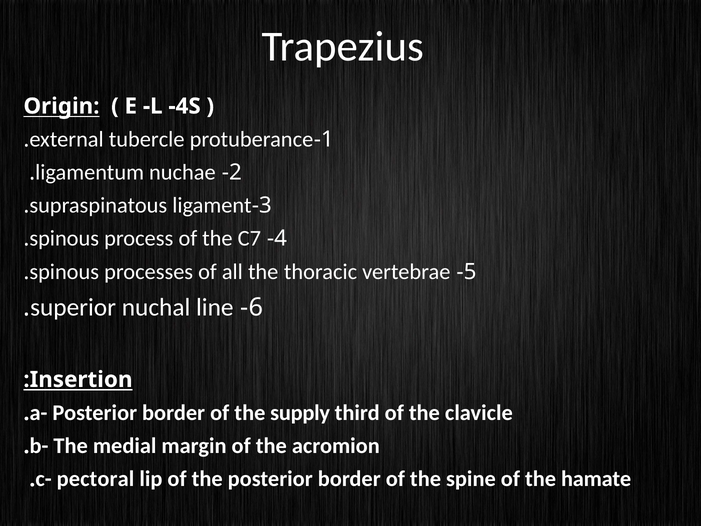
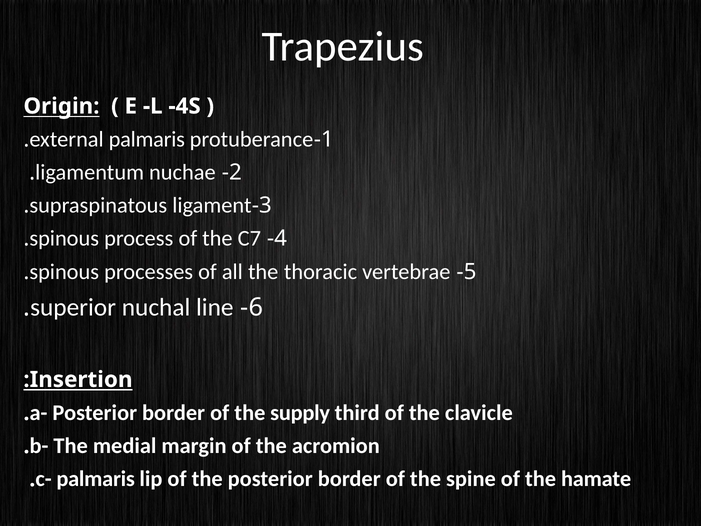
tubercle at (147, 139): tubercle -> palmaris
c- pectoral: pectoral -> palmaris
